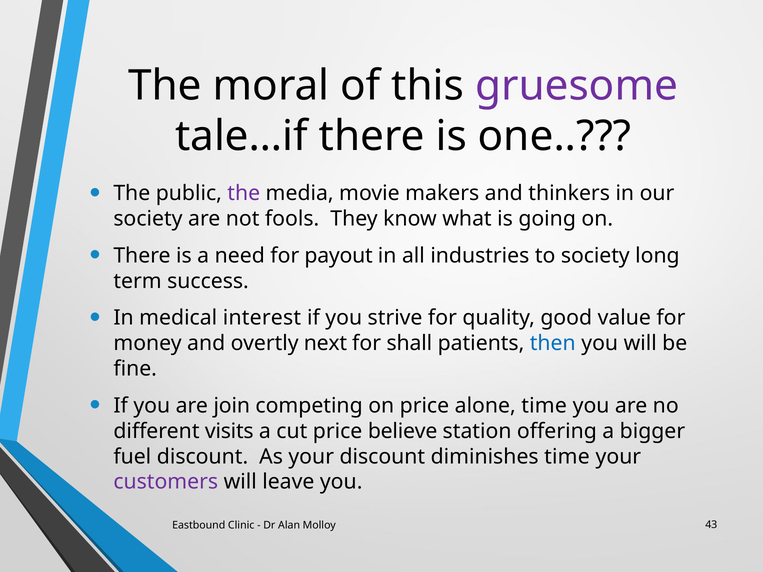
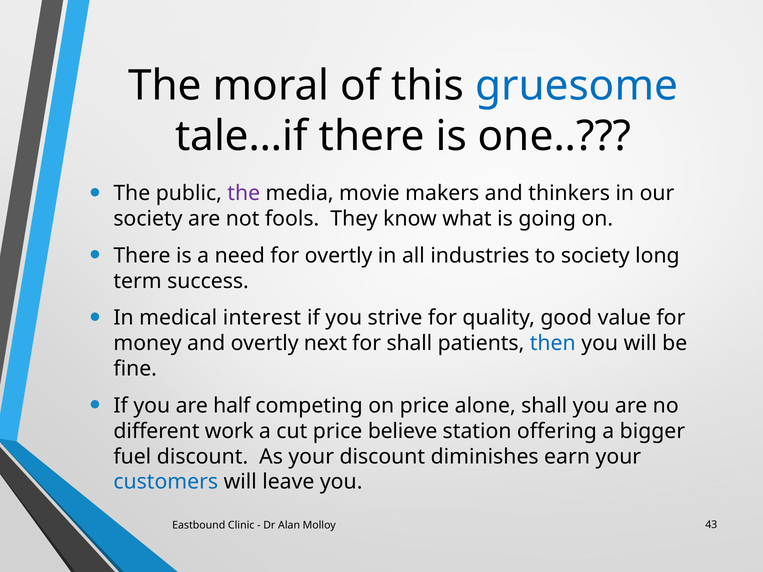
gruesome colour: purple -> blue
for payout: payout -> overtly
join: join -> half
alone time: time -> shall
visits: visits -> work
diminishes time: time -> earn
customers colour: purple -> blue
